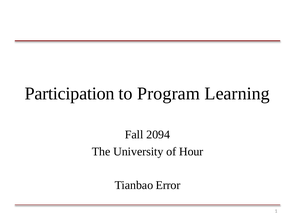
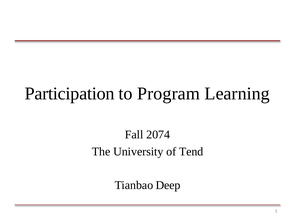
2094: 2094 -> 2074
Hour: Hour -> Tend
Error: Error -> Deep
